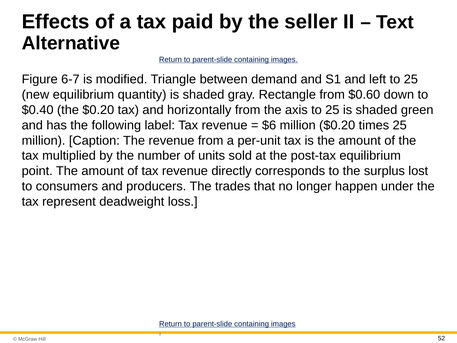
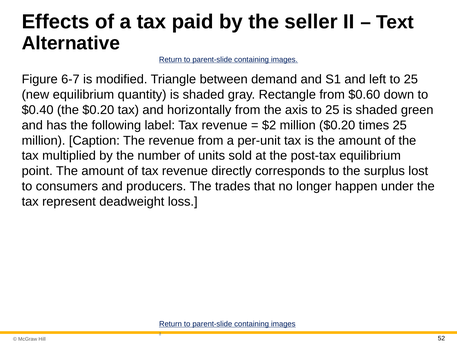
$6: $6 -> $2
